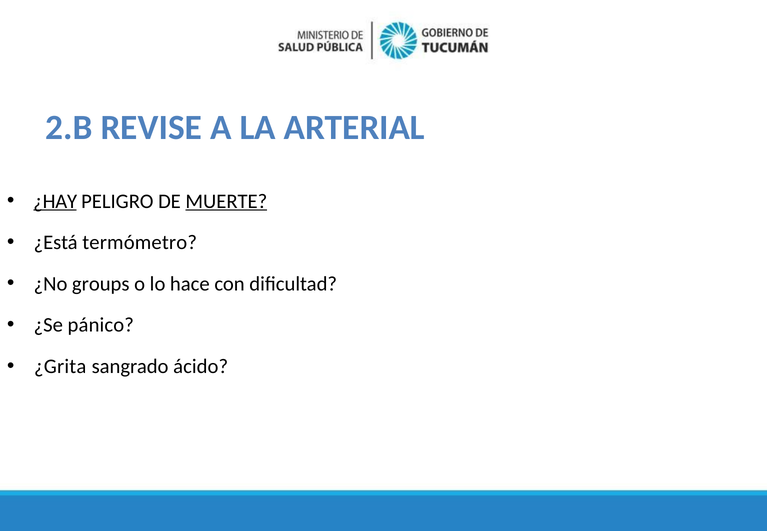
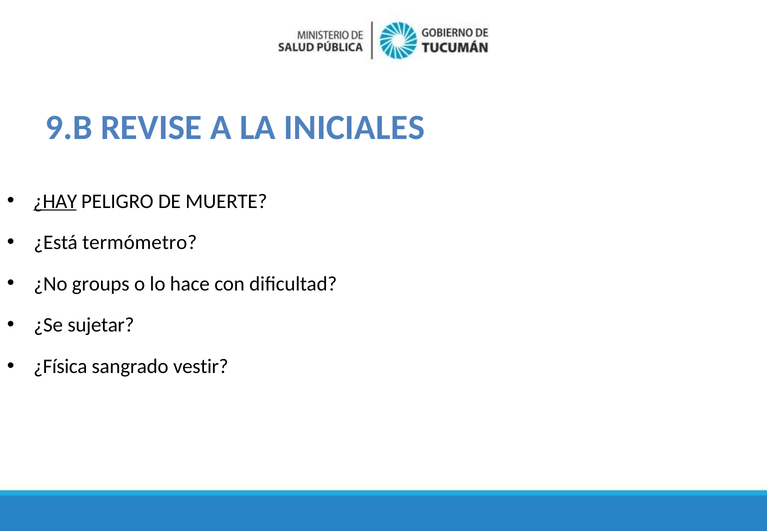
2.B: 2.B -> 9.B
ARTERIAL: ARTERIAL -> INICIALES
MUERTE underline: present -> none
pánico: pánico -> sujetar
¿Grita: ¿Grita -> ¿Física
ácido: ácido -> vestir
